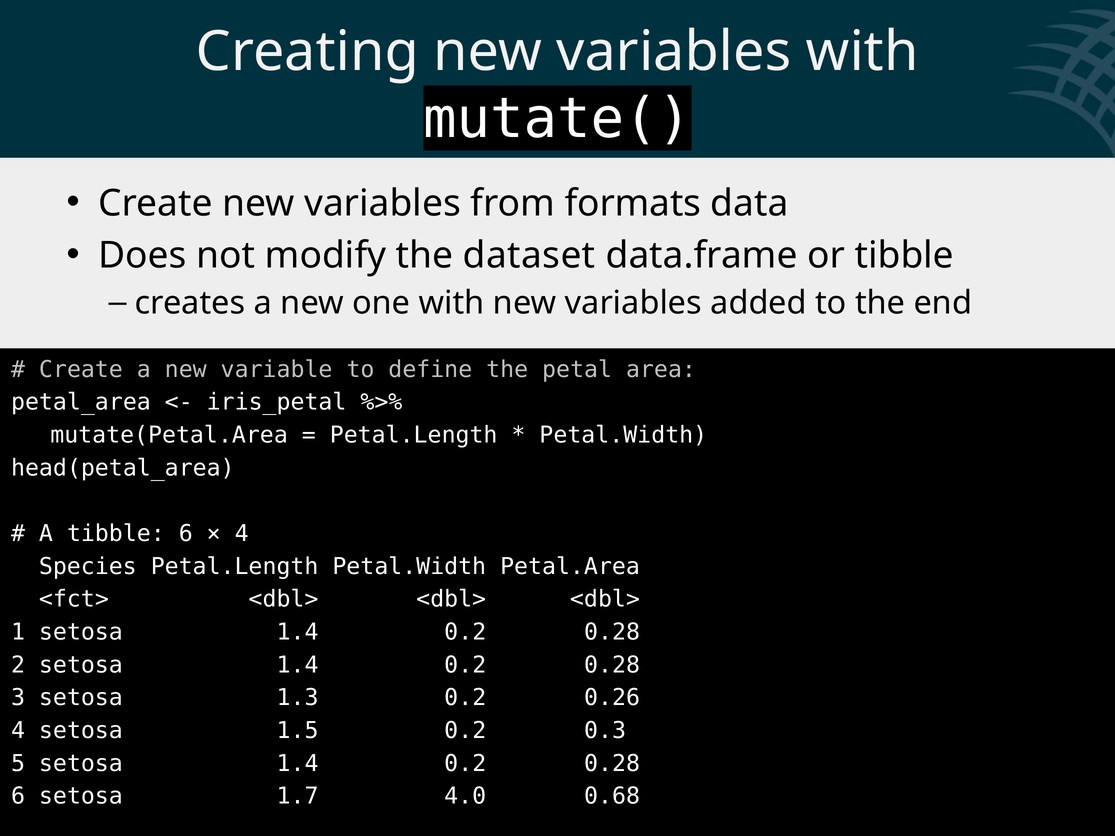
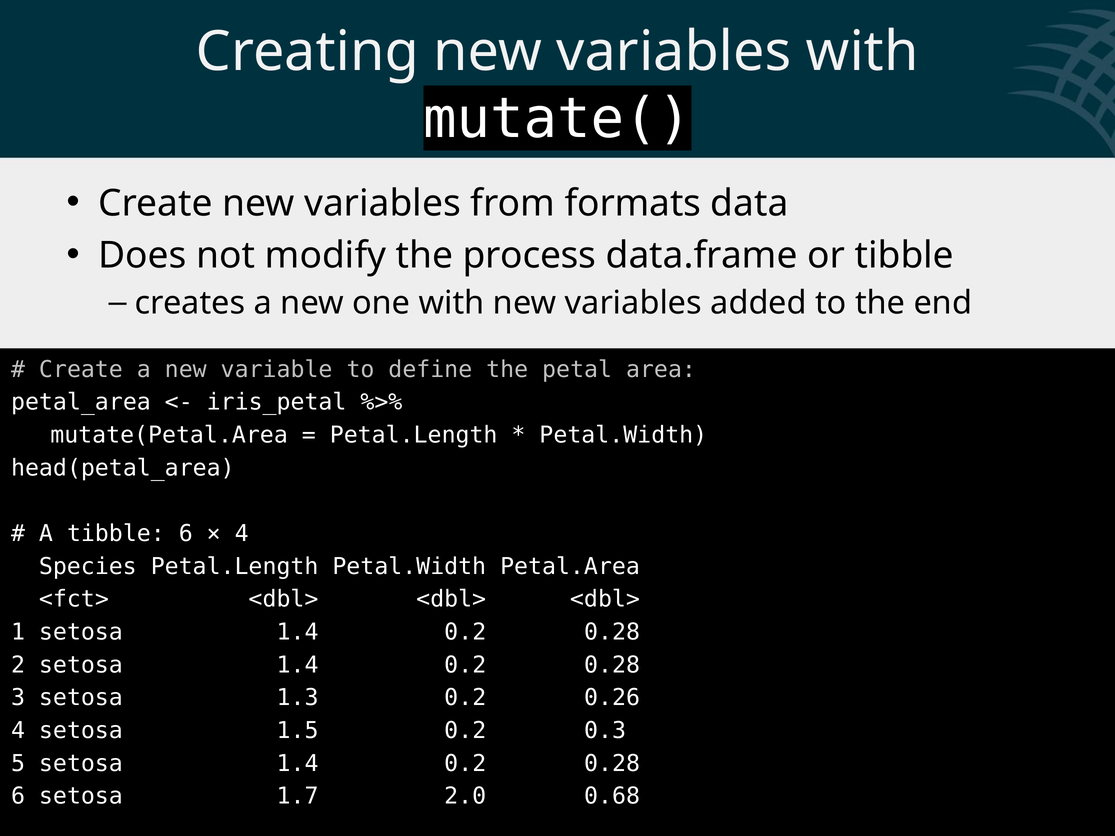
dataset: dataset -> process
4.0: 4.0 -> 2.0
